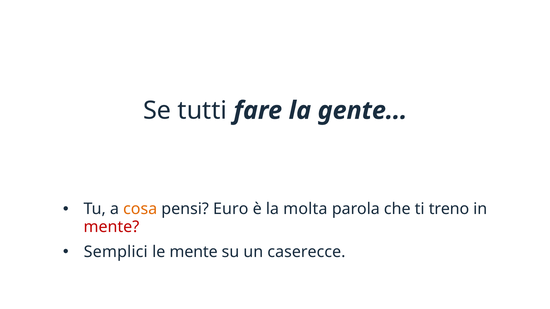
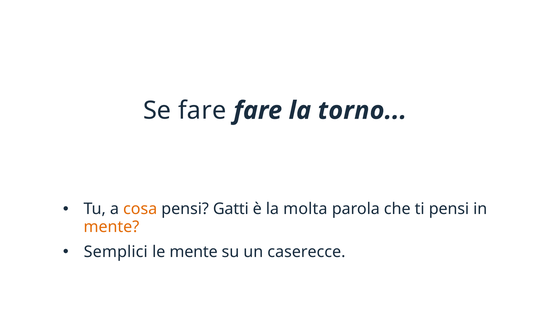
Se tutti: tutti -> fare
gente: gente -> torno
Euro: Euro -> Gatti
ti treno: treno -> pensi
mente at (111, 227) colour: red -> orange
